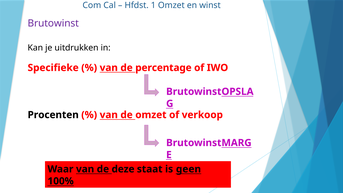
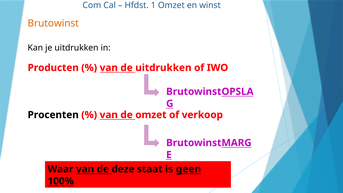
Brutowinst colour: purple -> orange
Specifieke: Specifieke -> Producten
de percentage: percentage -> uitdrukken
